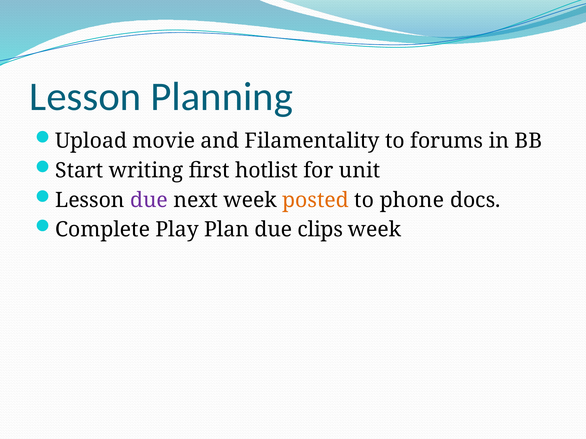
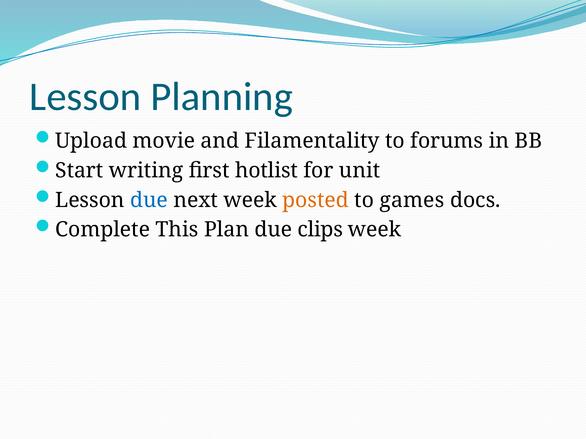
due at (149, 200) colour: purple -> blue
phone: phone -> games
Play: Play -> This
